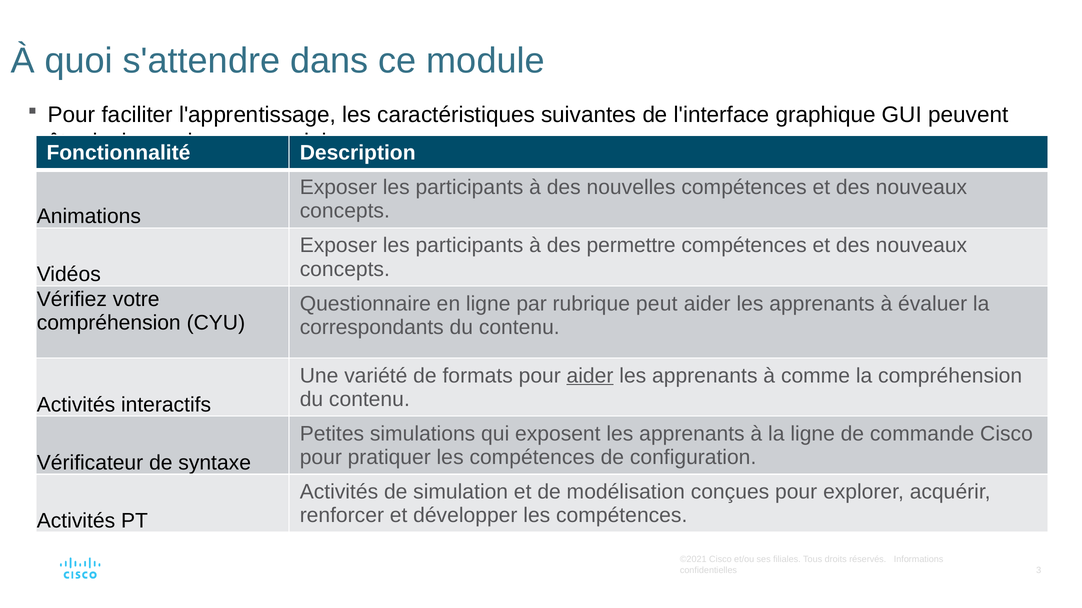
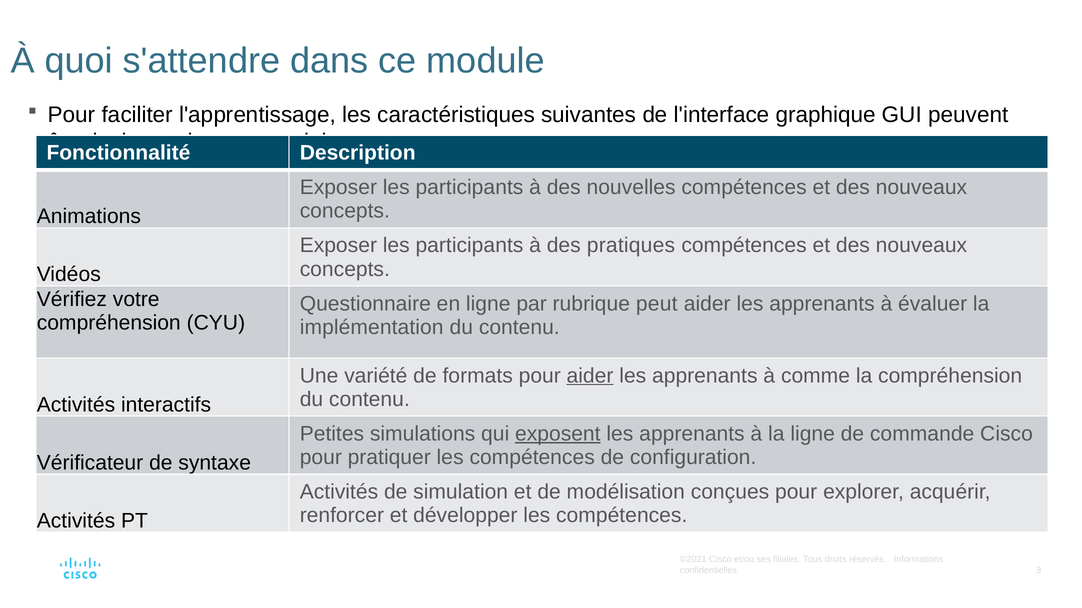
permettre: permettre -> pratiques
correspondants: correspondants -> implémentation
exposent underline: none -> present
